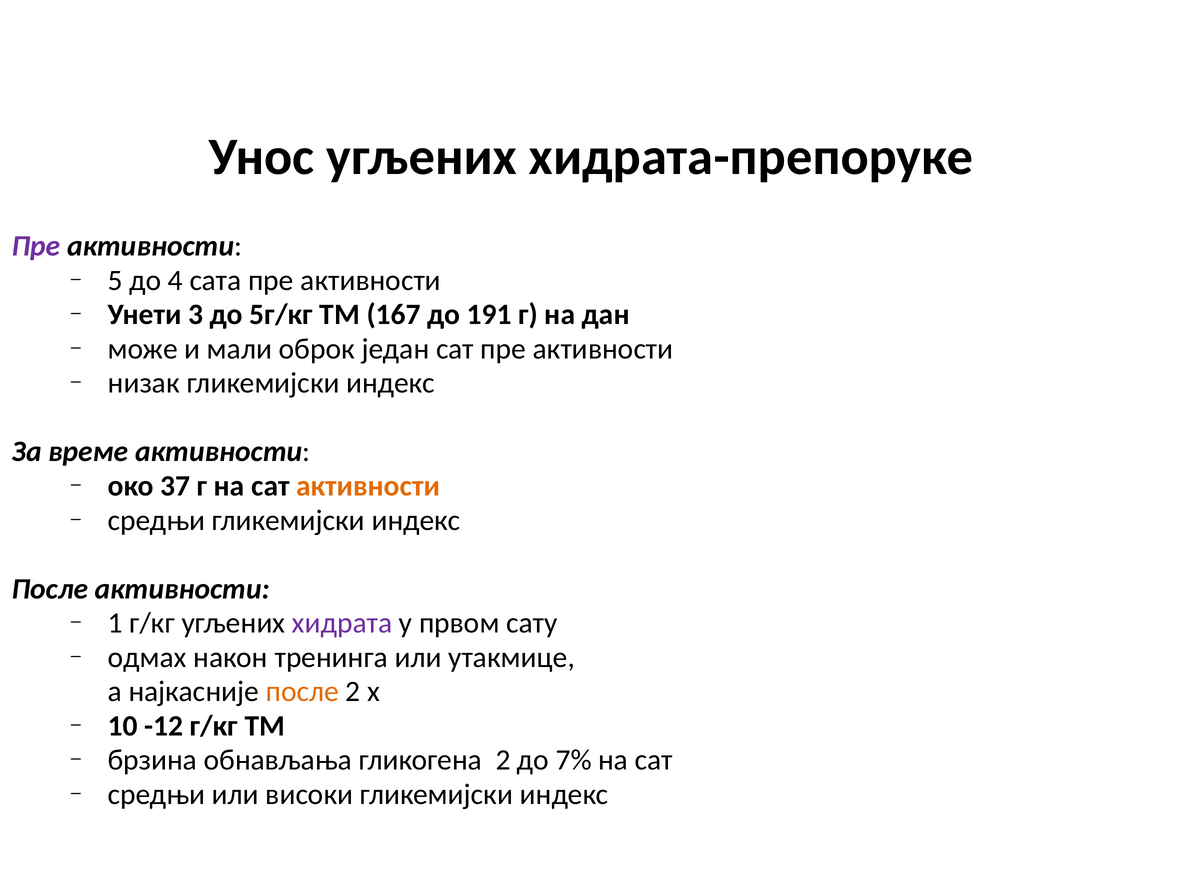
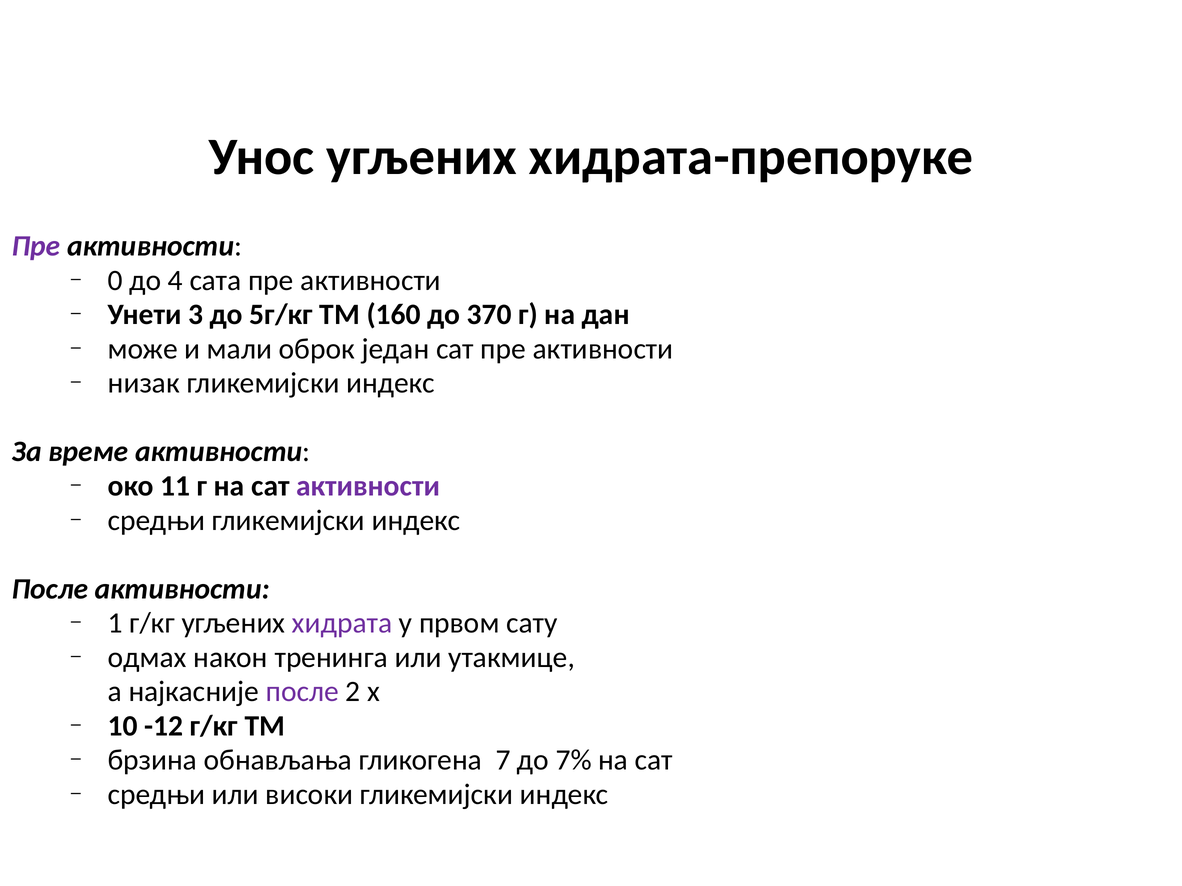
5: 5 -> 0
167: 167 -> 160
191: 191 -> 370
37: 37 -> 11
активности at (368, 486) colour: orange -> purple
после at (302, 692) colour: orange -> purple
гликогена 2: 2 -> 7
